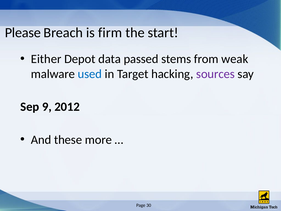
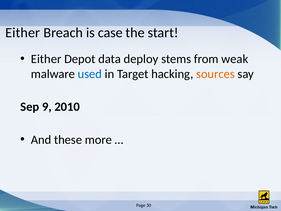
Please at (23, 33): Please -> Either
firm: firm -> case
passed: passed -> deploy
sources colour: purple -> orange
2012: 2012 -> 2010
